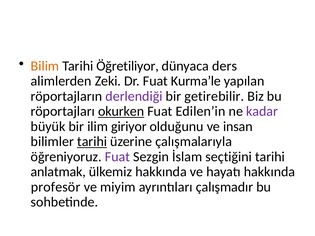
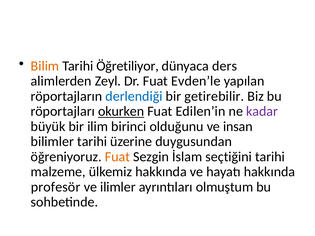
Zeki: Zeki -> Zeyl
Kurma’le: Kurma’le -> Evden’le
derlendiği colour: purple -> blue
giriyor: giriyor -> birinci
tarihi at (92, 142) underline: present -> none
çalışmalarıyla: çalışmalarıyla -> duygusundan
Fuat at (117, 157) colour: purple -> orange
anlatmak: anlatmak -> malzeme
miyim: miyim -> ilimler
çalışmadır: çalışmadır -> olmuştum
